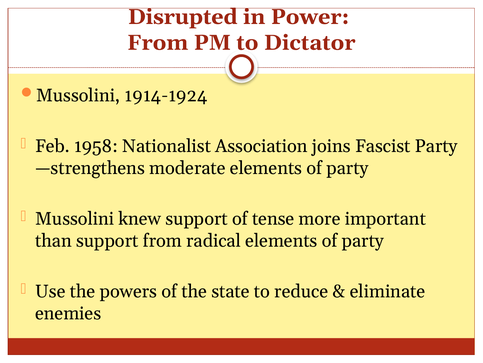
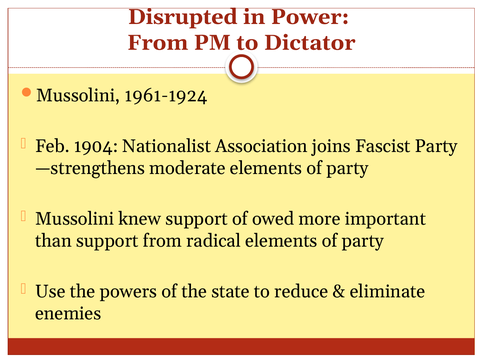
1914-1924: 1914-1924 -> 1961-1924
1958: 1958 -> 1904
tense: tense -> owed
